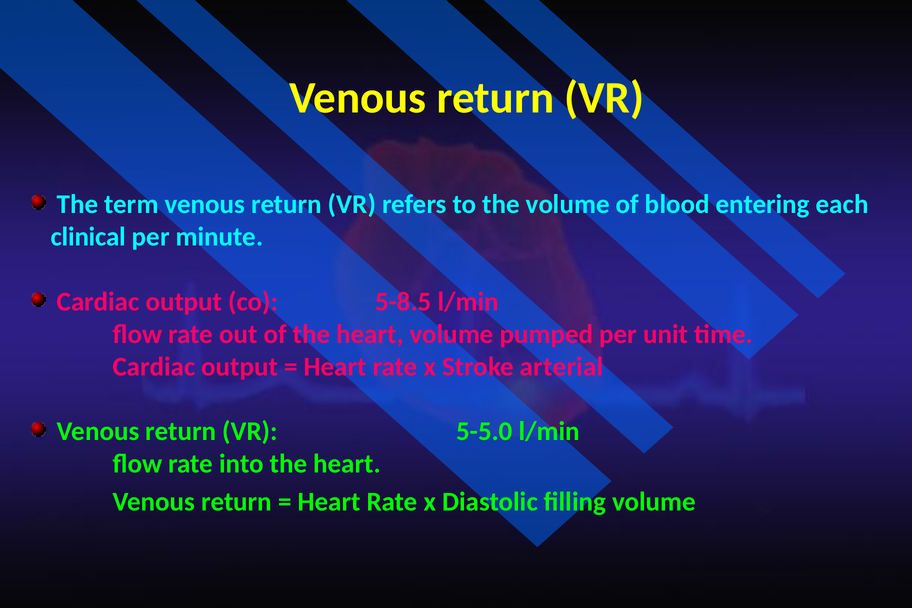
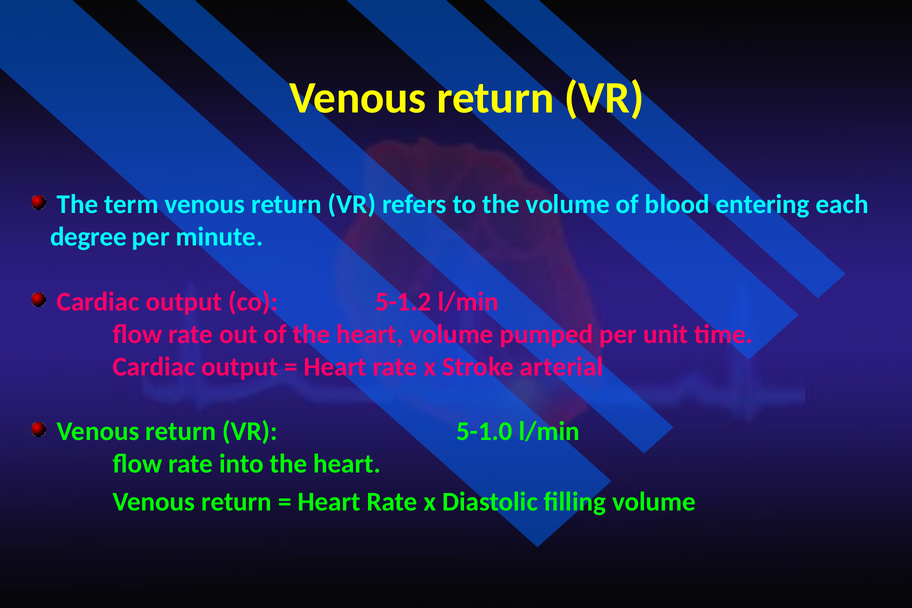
clinical: clinical -> degree
5-8.5: 5-8.5 -> 5-1.2
5-5.0: 5-5.0 -> 5-1.0
